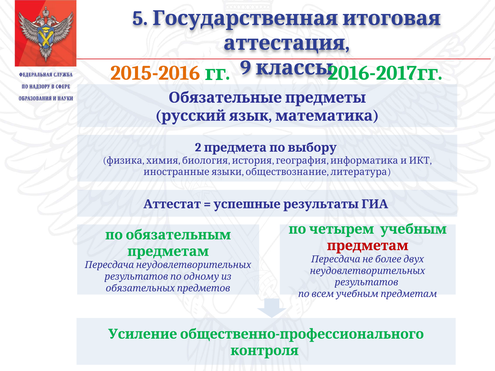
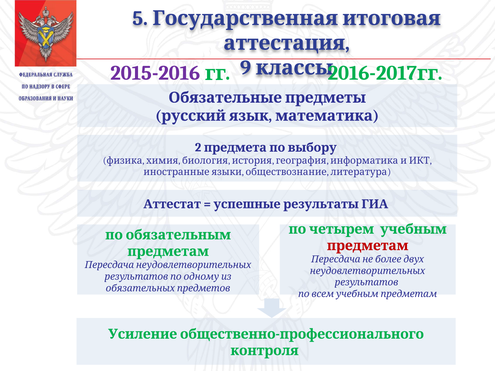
2015-2016 colour: orange -> purple
